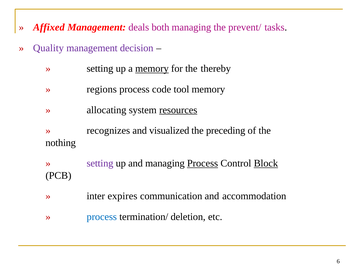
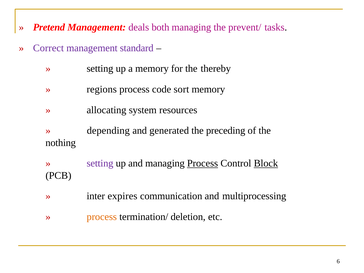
Affixed: Affixed -> Pretend
Quality: Quality -> Correct
decision: decision -> standard
memory at (152, 69) underline: present -> none
tool: tool -> sort
resources underline: present -> none
recognizes: recognizes -> depending
visualized: visualized -> generated
accommodation: accommodation -> multiprocessing
process at (102, 217) colour: blue -> orange
